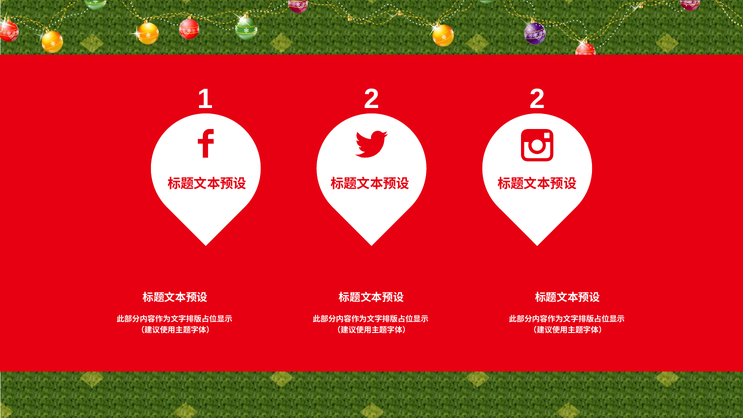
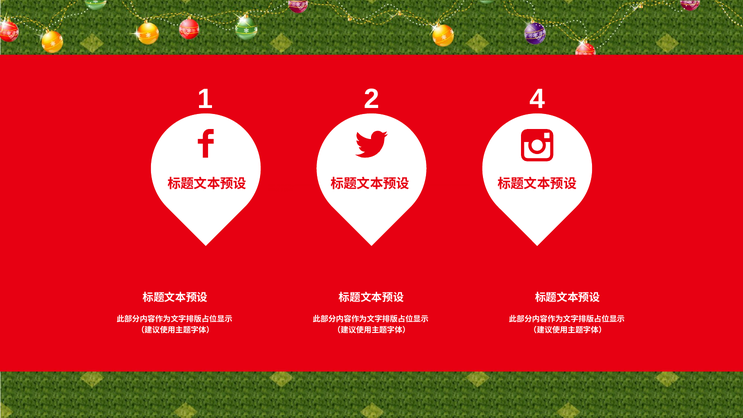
2 2: 2 -> 4
